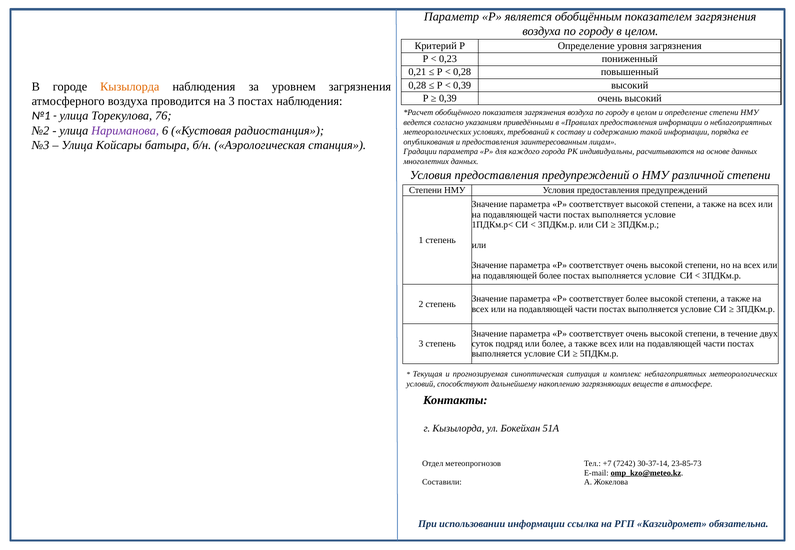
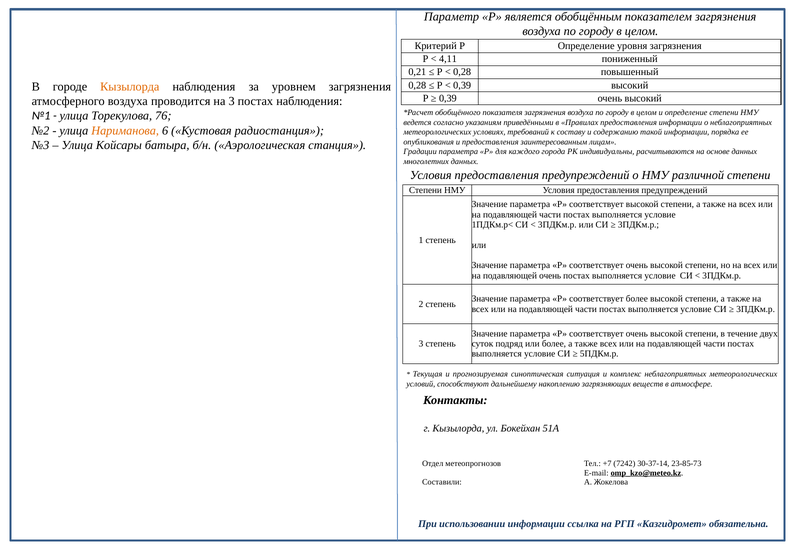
0,23: 0,23 -> 4,11
Нариманова colour: purple -> orange
подавляющей более: более -> очень
